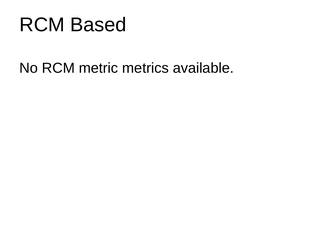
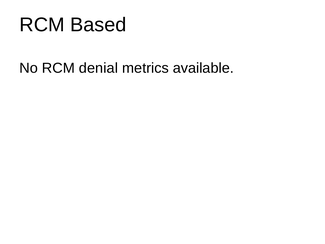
metric: metric -> denial
